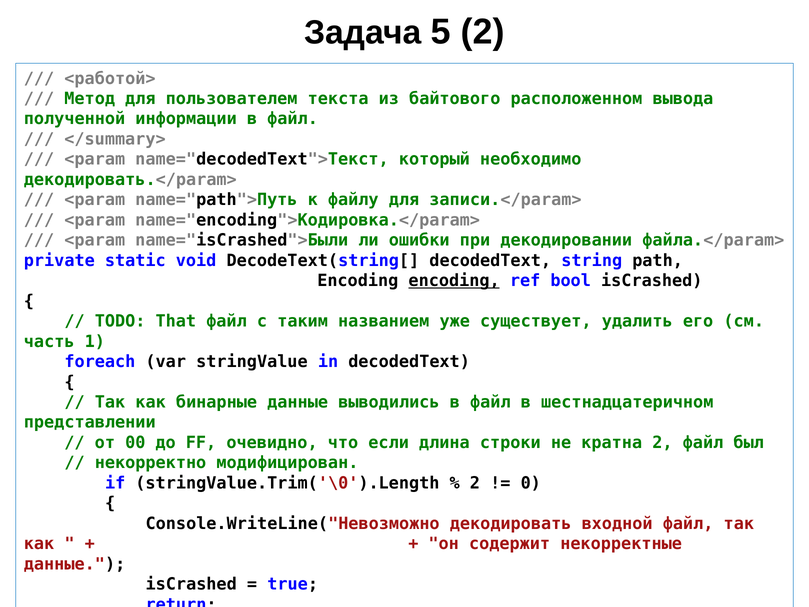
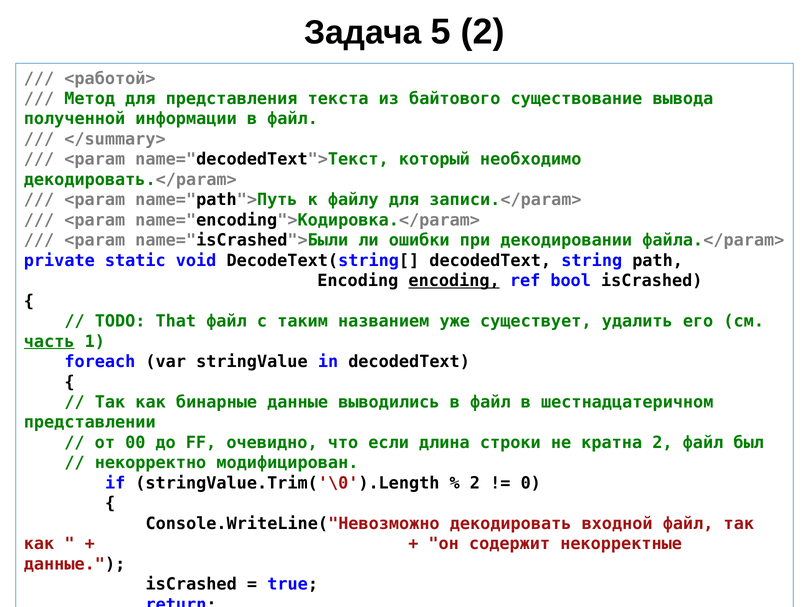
пользователем: пользователем -> представления
расположенном: расположенном -> существование
часть underline: none -> present
